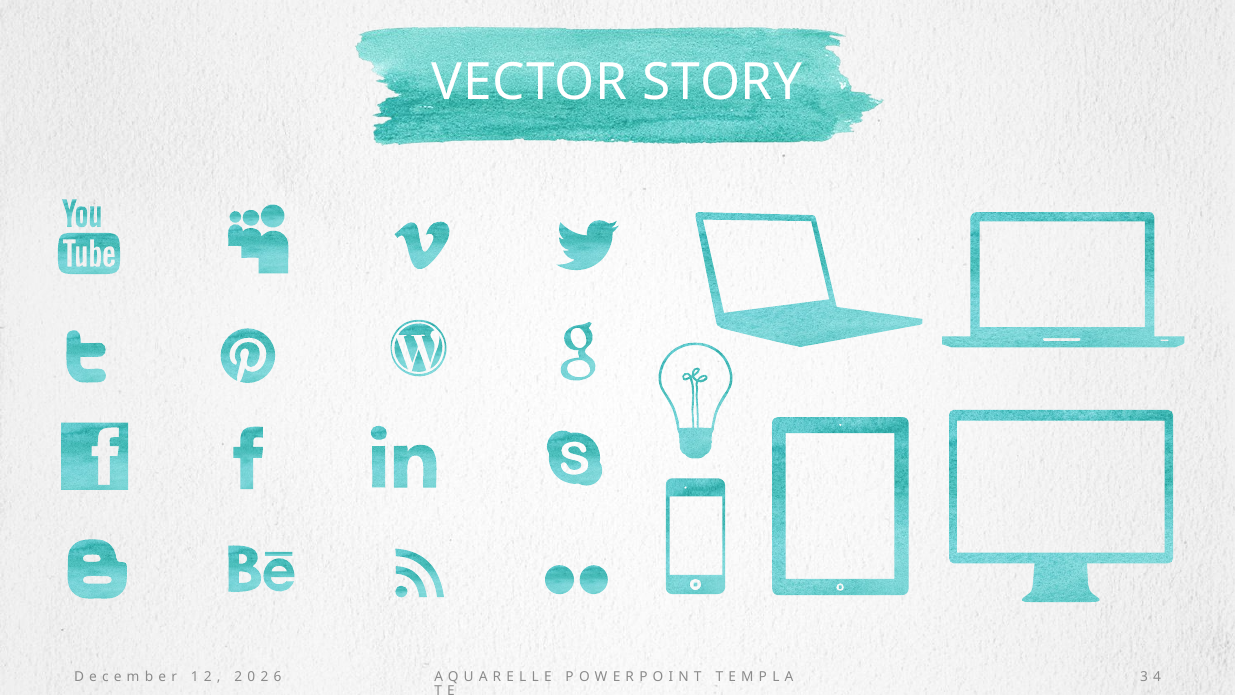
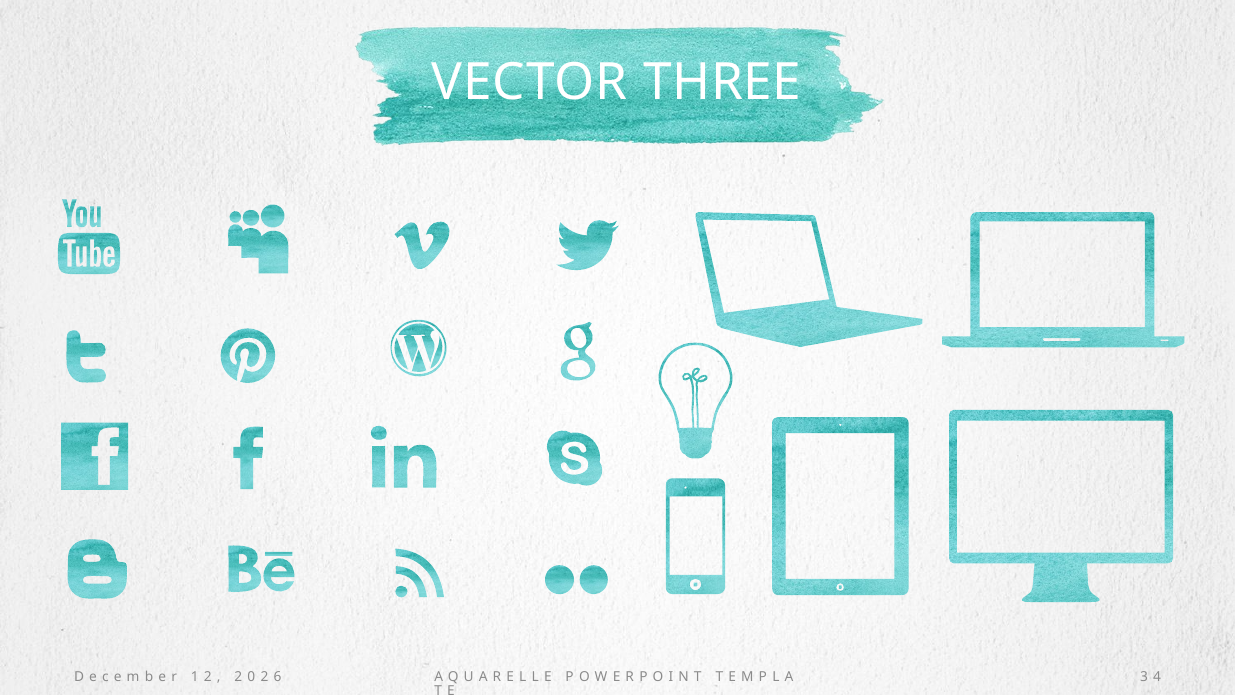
STORY: STORY -> THREE
